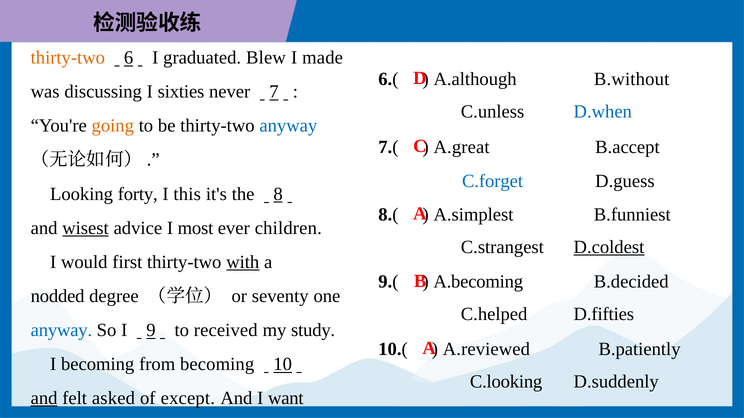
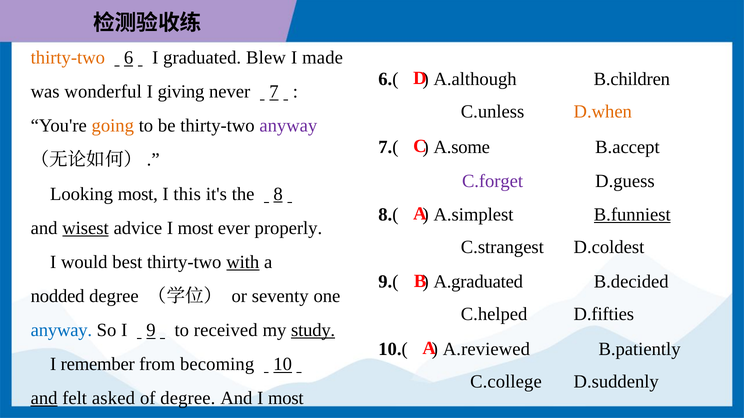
B.without: B.without -> B.children
discussing: discussing -> wonderful
sixties: sixties -> giving
D.when colour: blue -> orange
anyway at (288, 126) colour: blue -> purple
A.great: A.great -> A.some
C.forget colour: blue -> purple
Looking forty: forty -> most
B.funniest underline: none -> present
children: children -> properly
D.coldest underline: present -> none
first: first -> best
A.becoming: A.becoming -> A.graduated
study underline: none -> present
I becoming: becoming -> remember
C.looking: C.looking -> C.college
of except: except -> degree
And I want: want -> most
